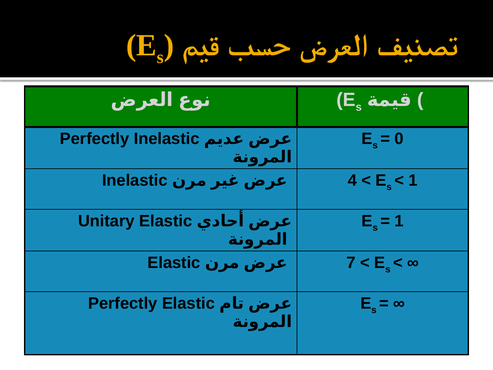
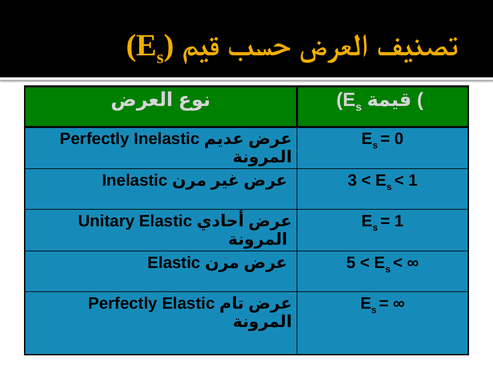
4: 4 -> 3
7: 7 -> 5
